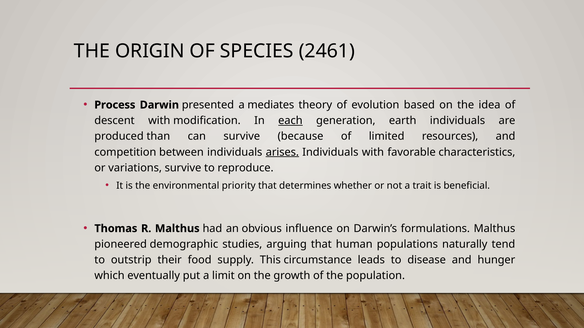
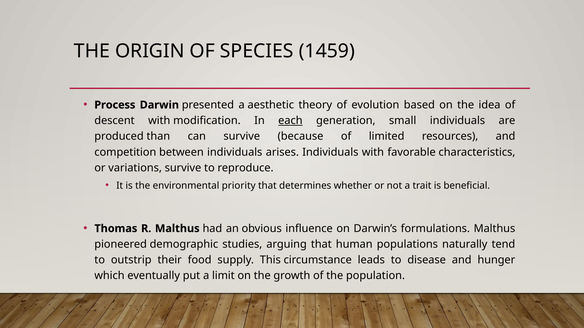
2461: 2461 -> 1459
mediates: mediates -> aesthetic
earth: earth -> small
arises underline: present -> none
